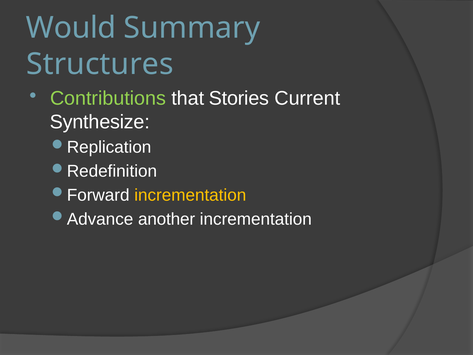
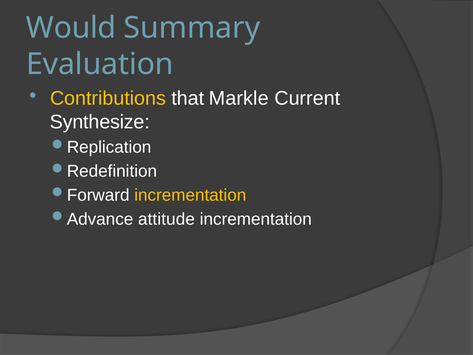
Structures: Structures -> Evaluation
Contributions colour: light green -> yellow
Stories: Stories -> Markle
another: another -> attitude
